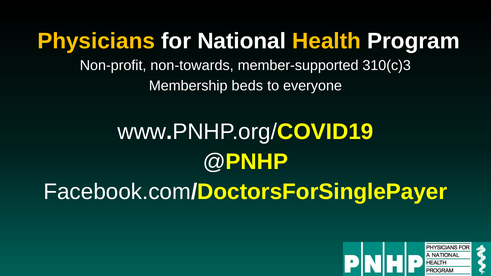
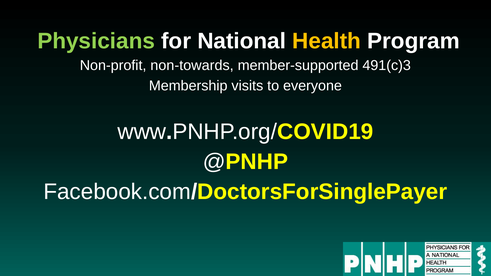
Physicians colour: yellow -> light green
310(c)3: 310(c)3 -> 491(c)3
beds: beds -> visits
